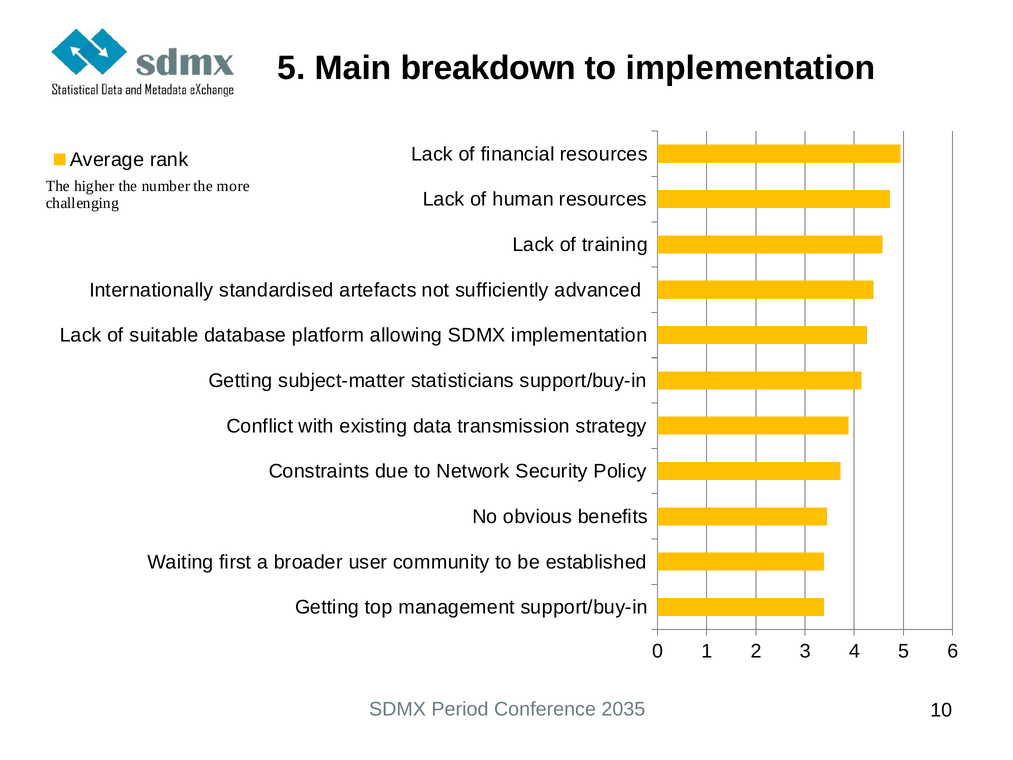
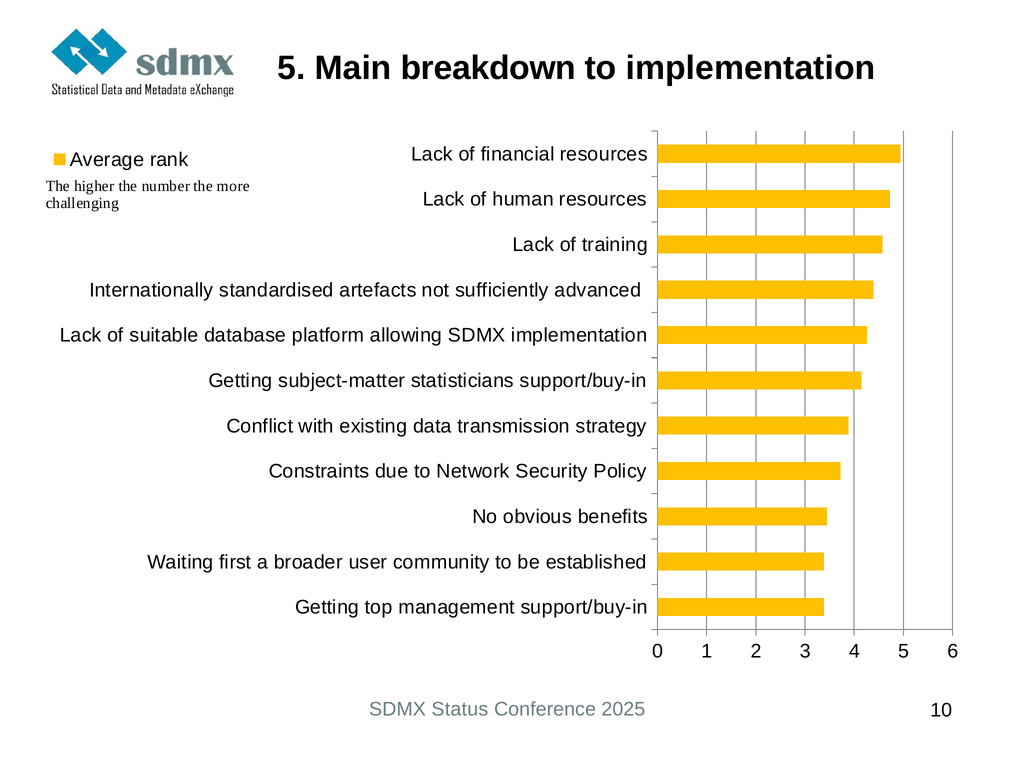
Period: Period -> Status
2035: 2035 -> 2025
